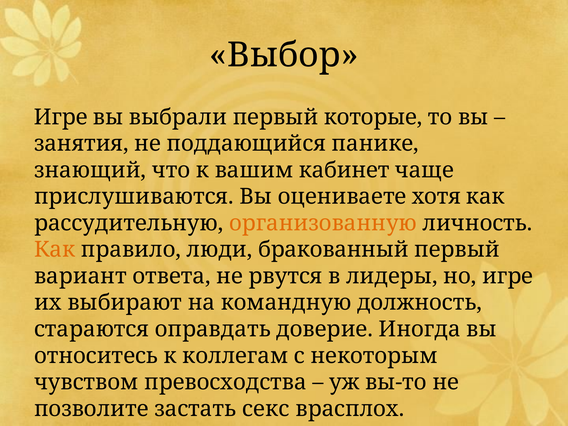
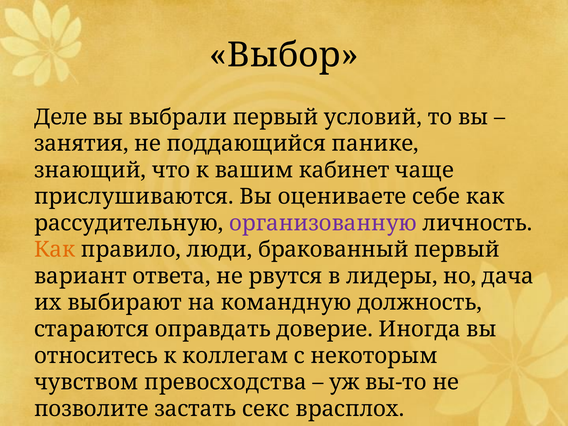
Игре at (61, 117): Игре -> Деле
которые: которые -> условий
хотя: хотя -> себе
организованную colour: orange -> purple
но игре: игре -> дача
